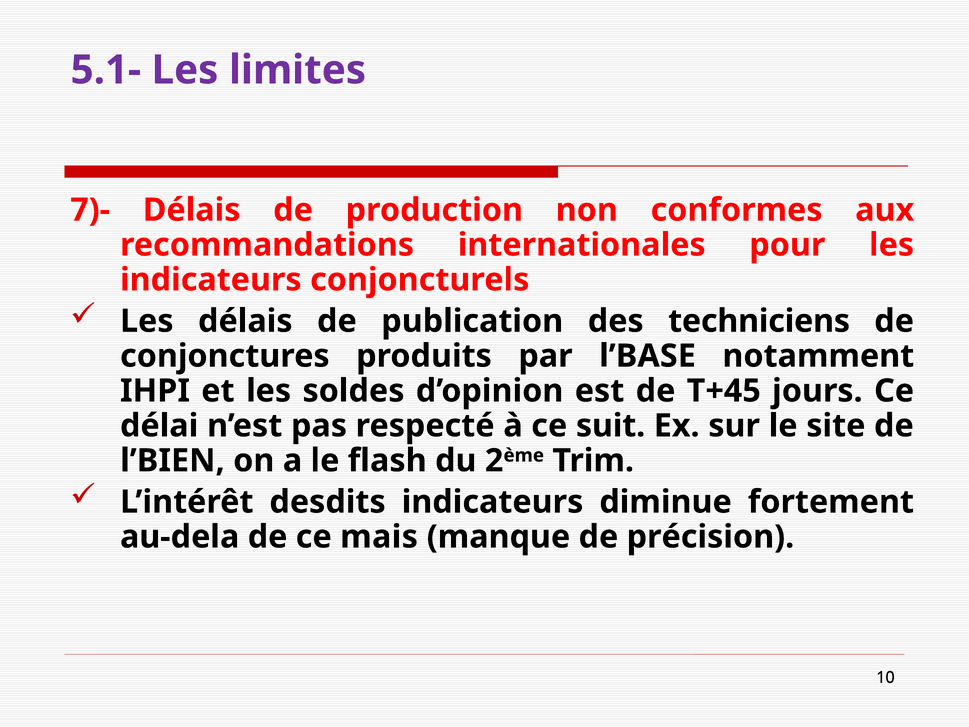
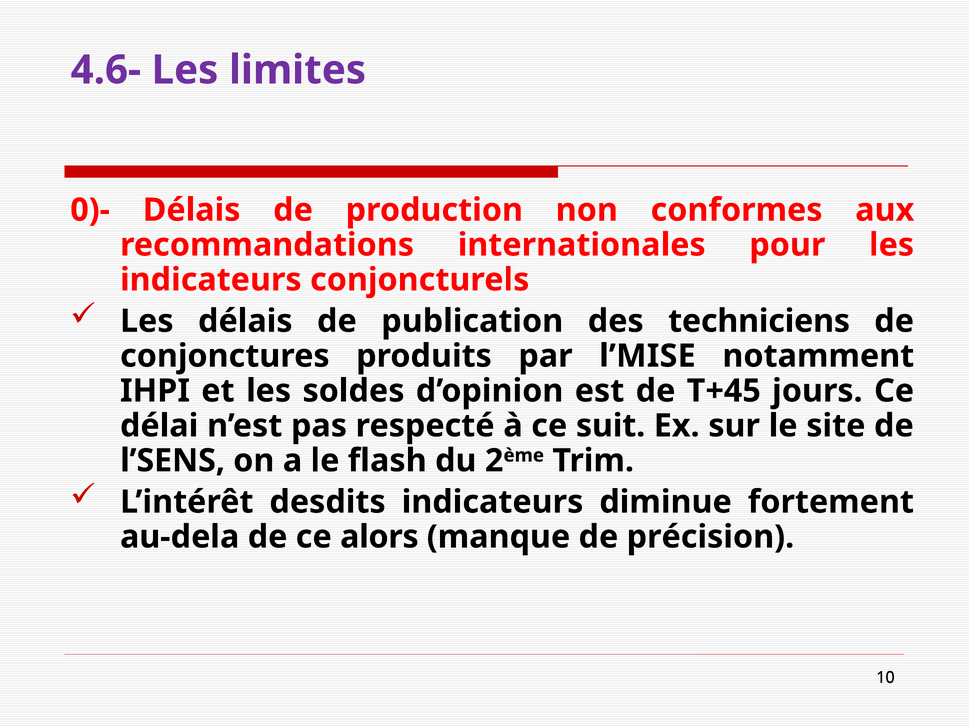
5.1-: 5.1- -> 4.6-
7)-: 7)- -> 0)-
l’BASE: l’BASE -> l’MISE
l’BIEN: l’BIEN -> l’SENS
mais: mais -> alors
